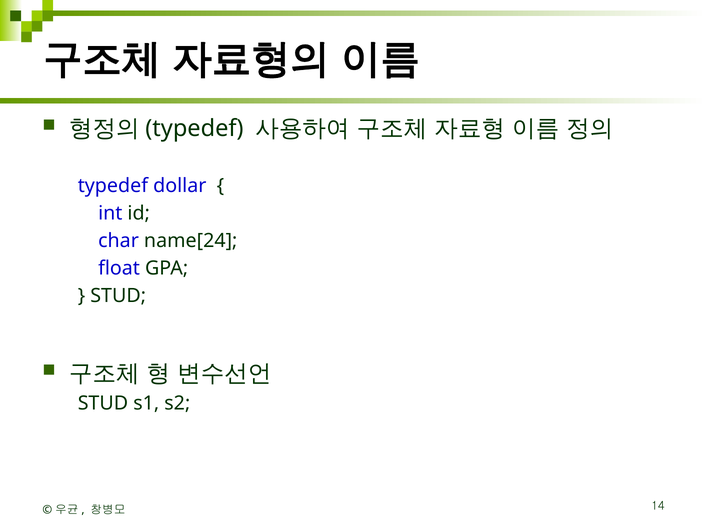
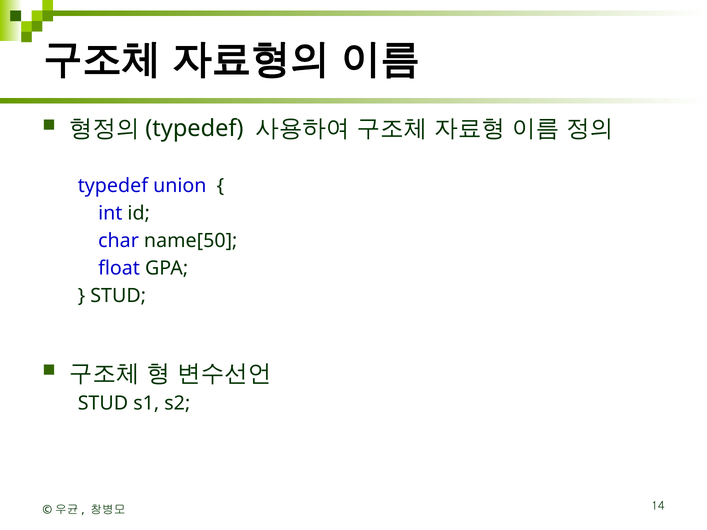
dollar: dollar -> union
name[24: name[24 -> name[50
